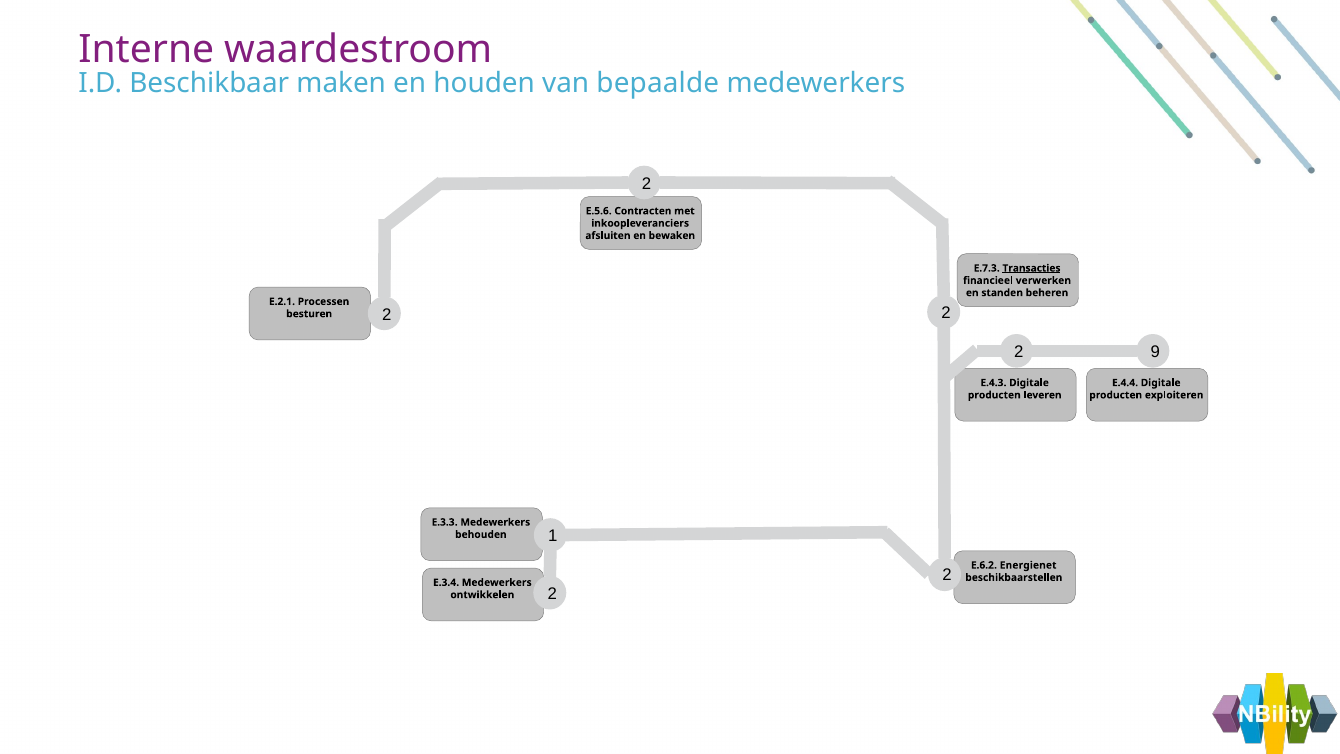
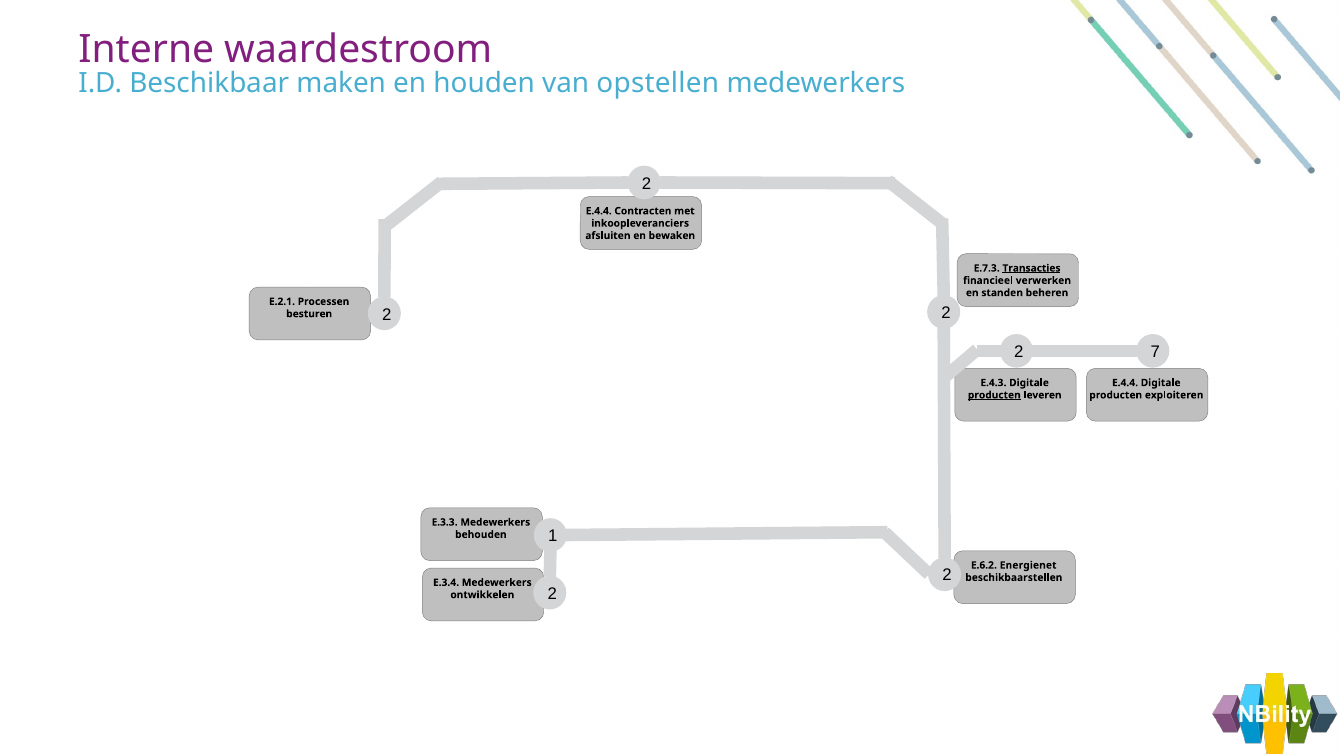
bepaalde: bepaalde -> opstellen
E.5.6 at (599, 211): E.5.6 -> E.4.4
9: 9 -> 7
producten at (994, 395) underline: none -> present
